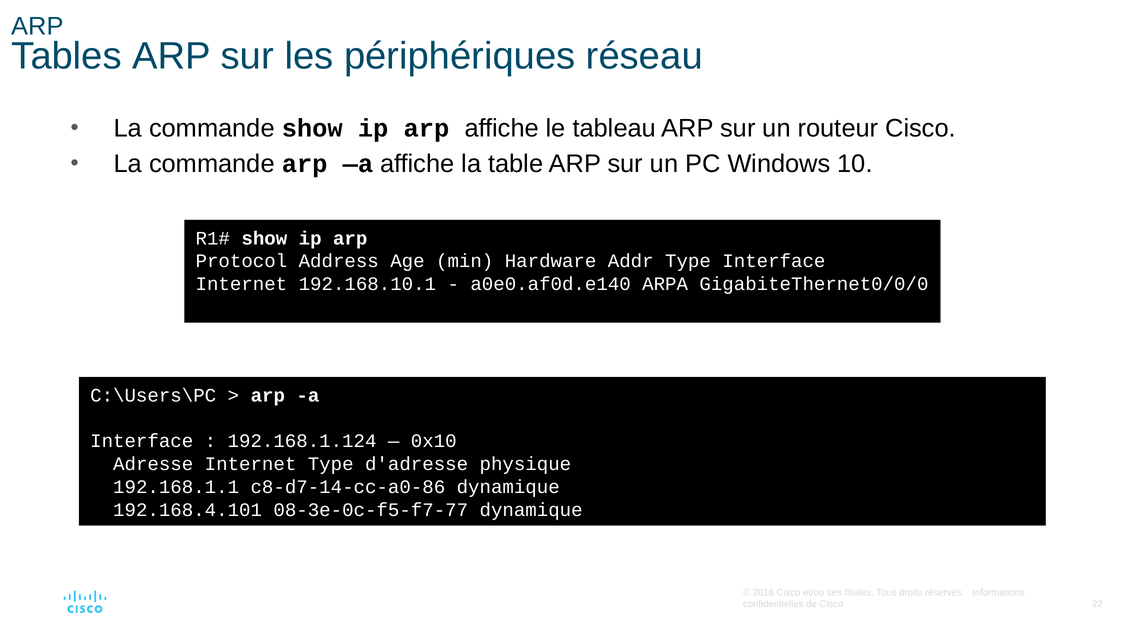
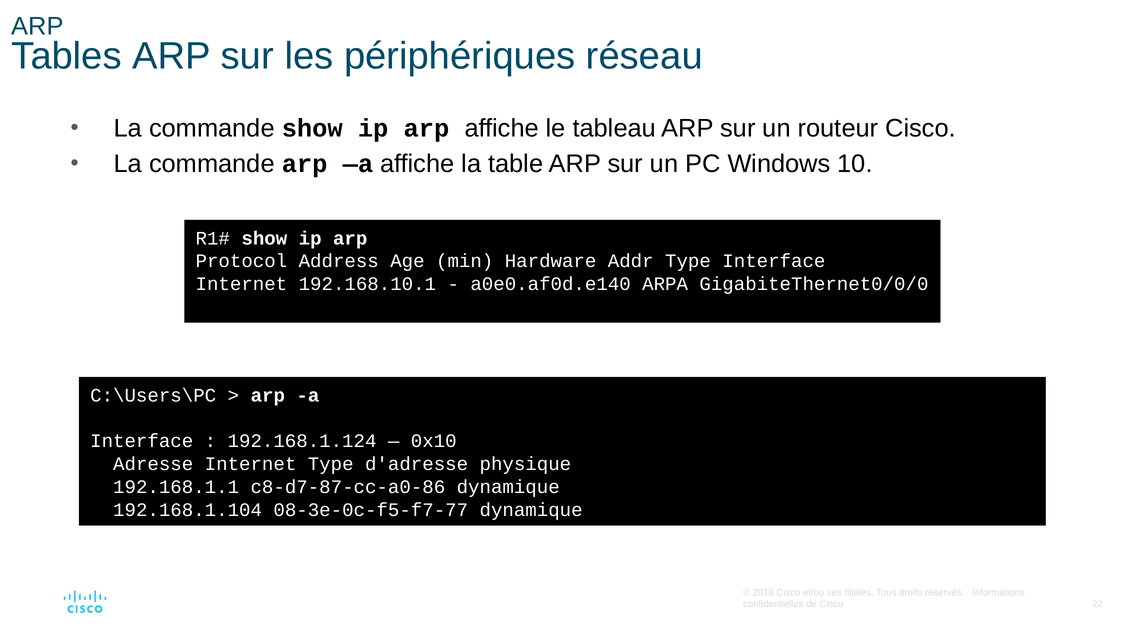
c8-d7-14-cc-a0-86: c8-d7-14-cc-a0-86 -> c8-d7-87-cc-a0-86
192.168.4.101: 192.168.4.101 -> 192.168.1.104
